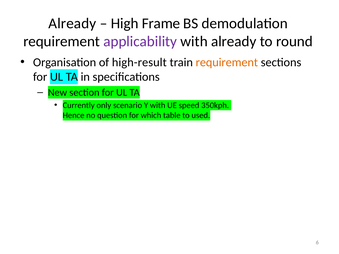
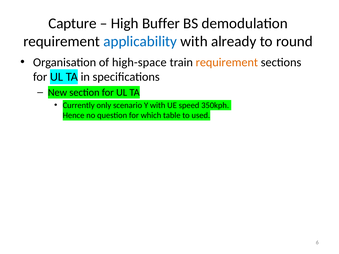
Already at (72, 23): Already -> Capture
Frame: Frame -> Buffer
applicability colour: purple -> blue
high-result: high-result -> high-space
